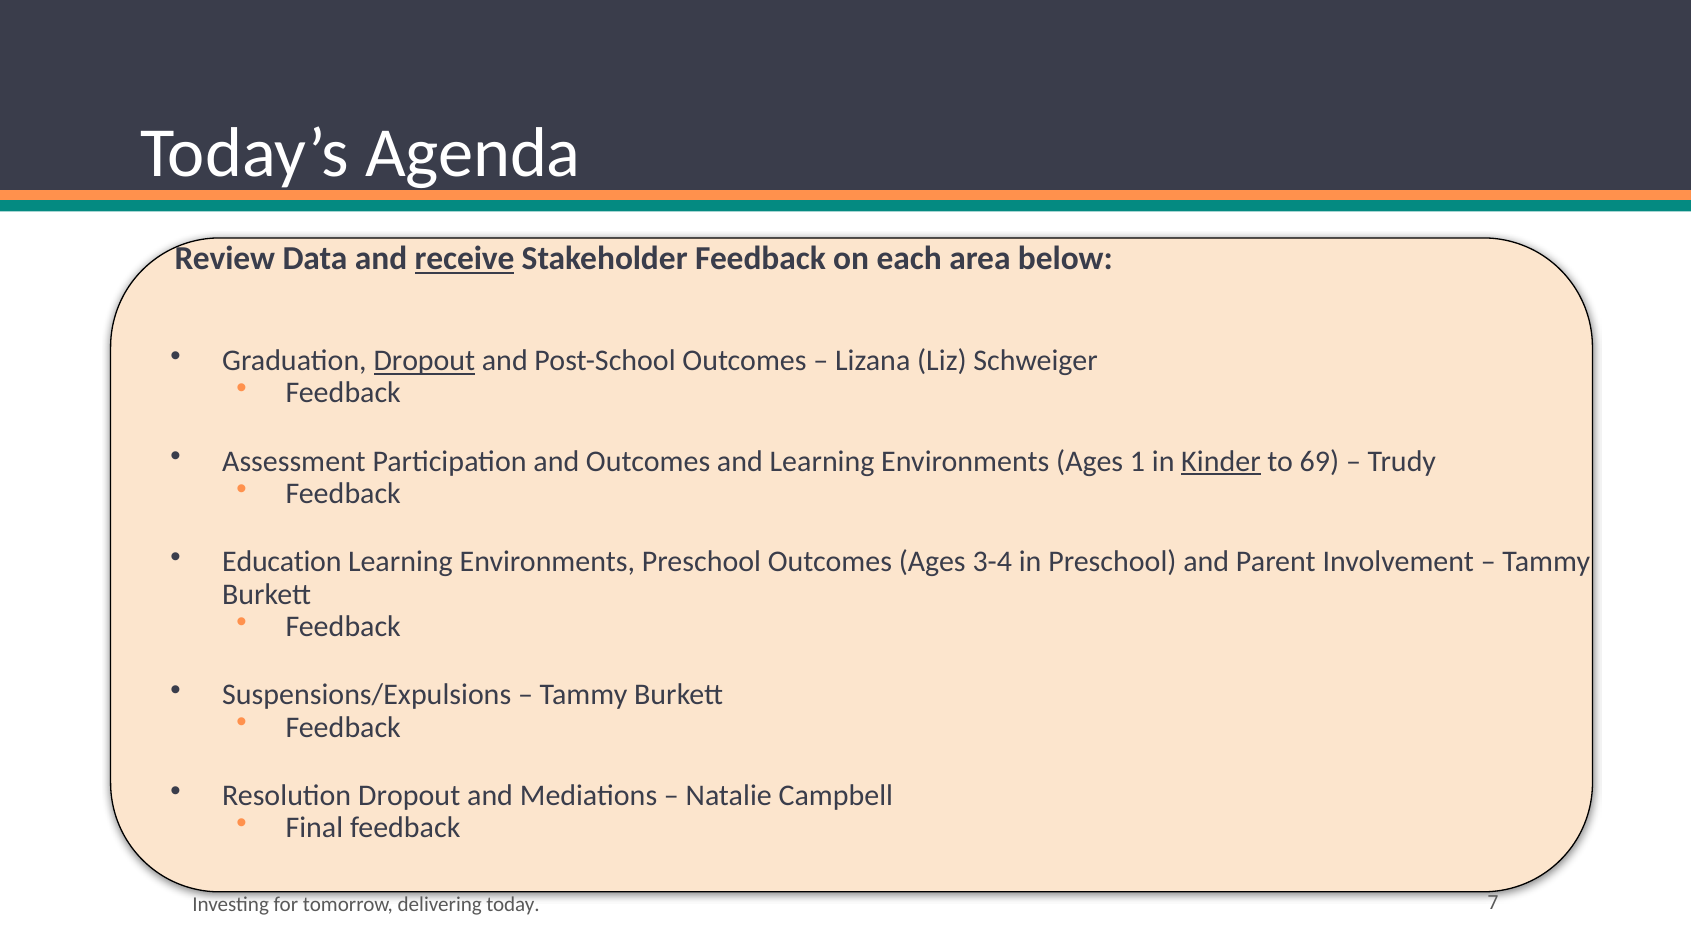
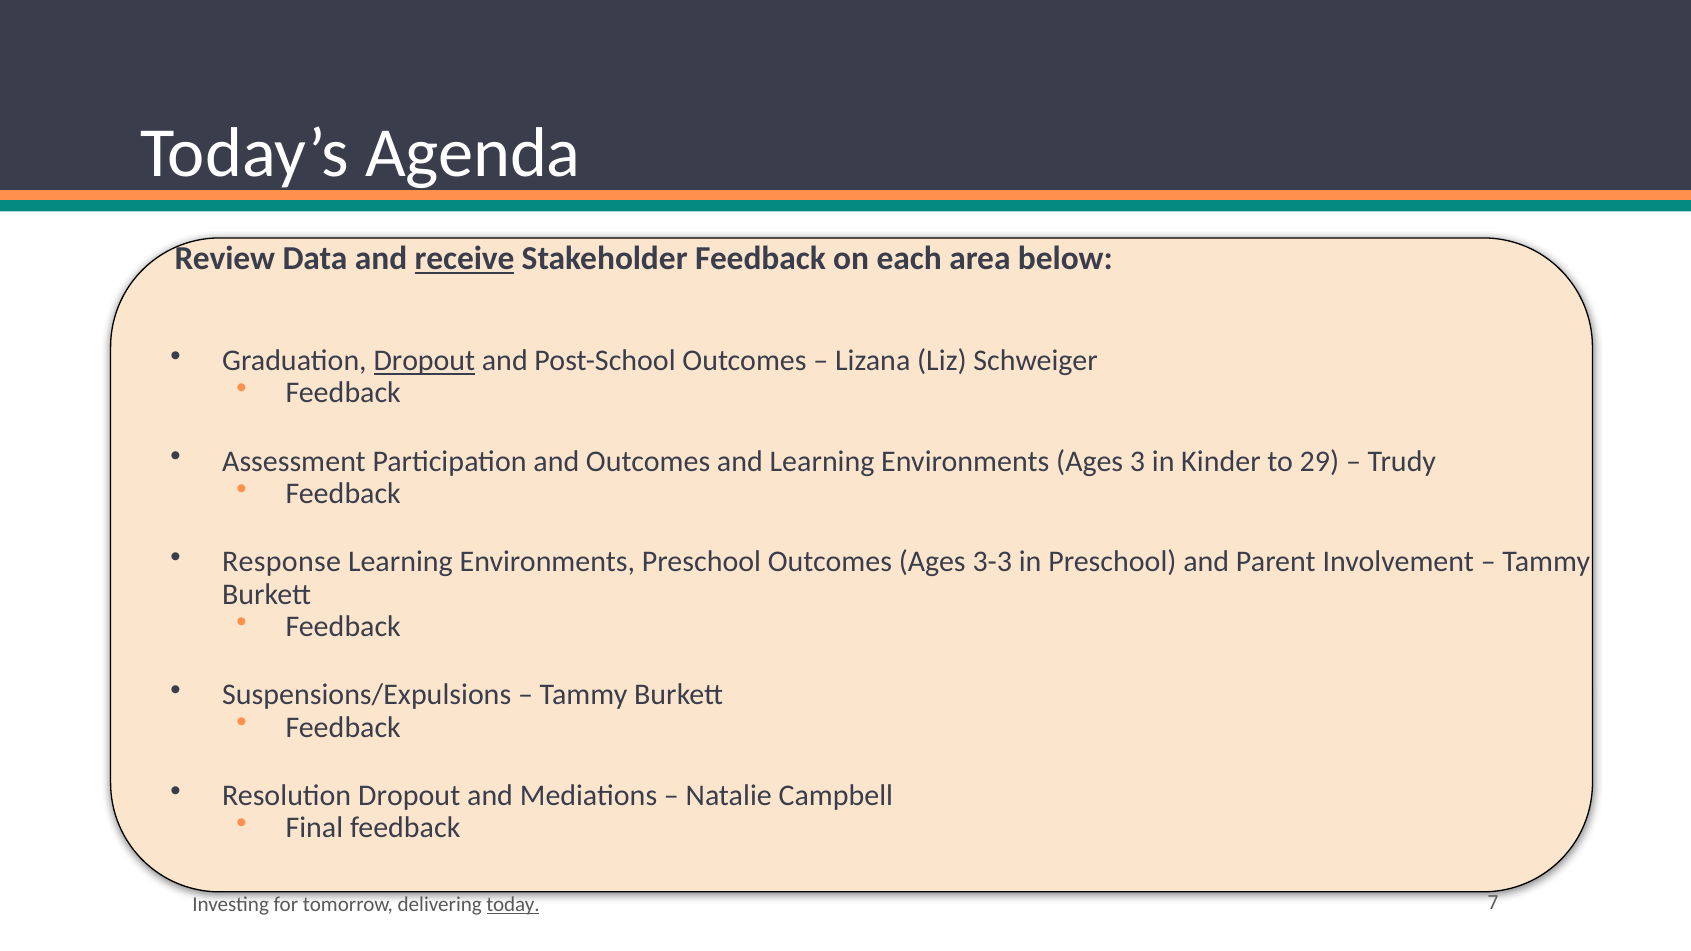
1: 1 -> 3
Kinder underline: present -> none
69: 69 -> 29
Education: Education -> Response
3-4: 3-4 -> 3-3
today underline: none -> present
